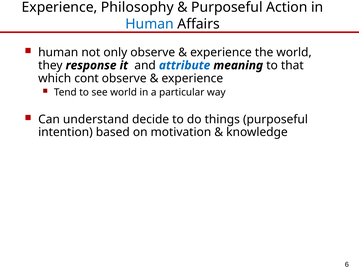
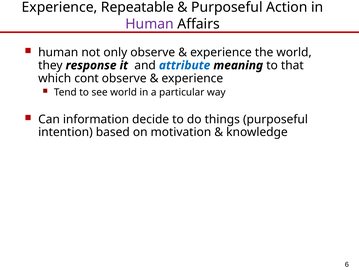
Philosophy: Philosophy -> Repeatable
Human at (150, 24) colour: blue -> purple
understand: understand -> information
